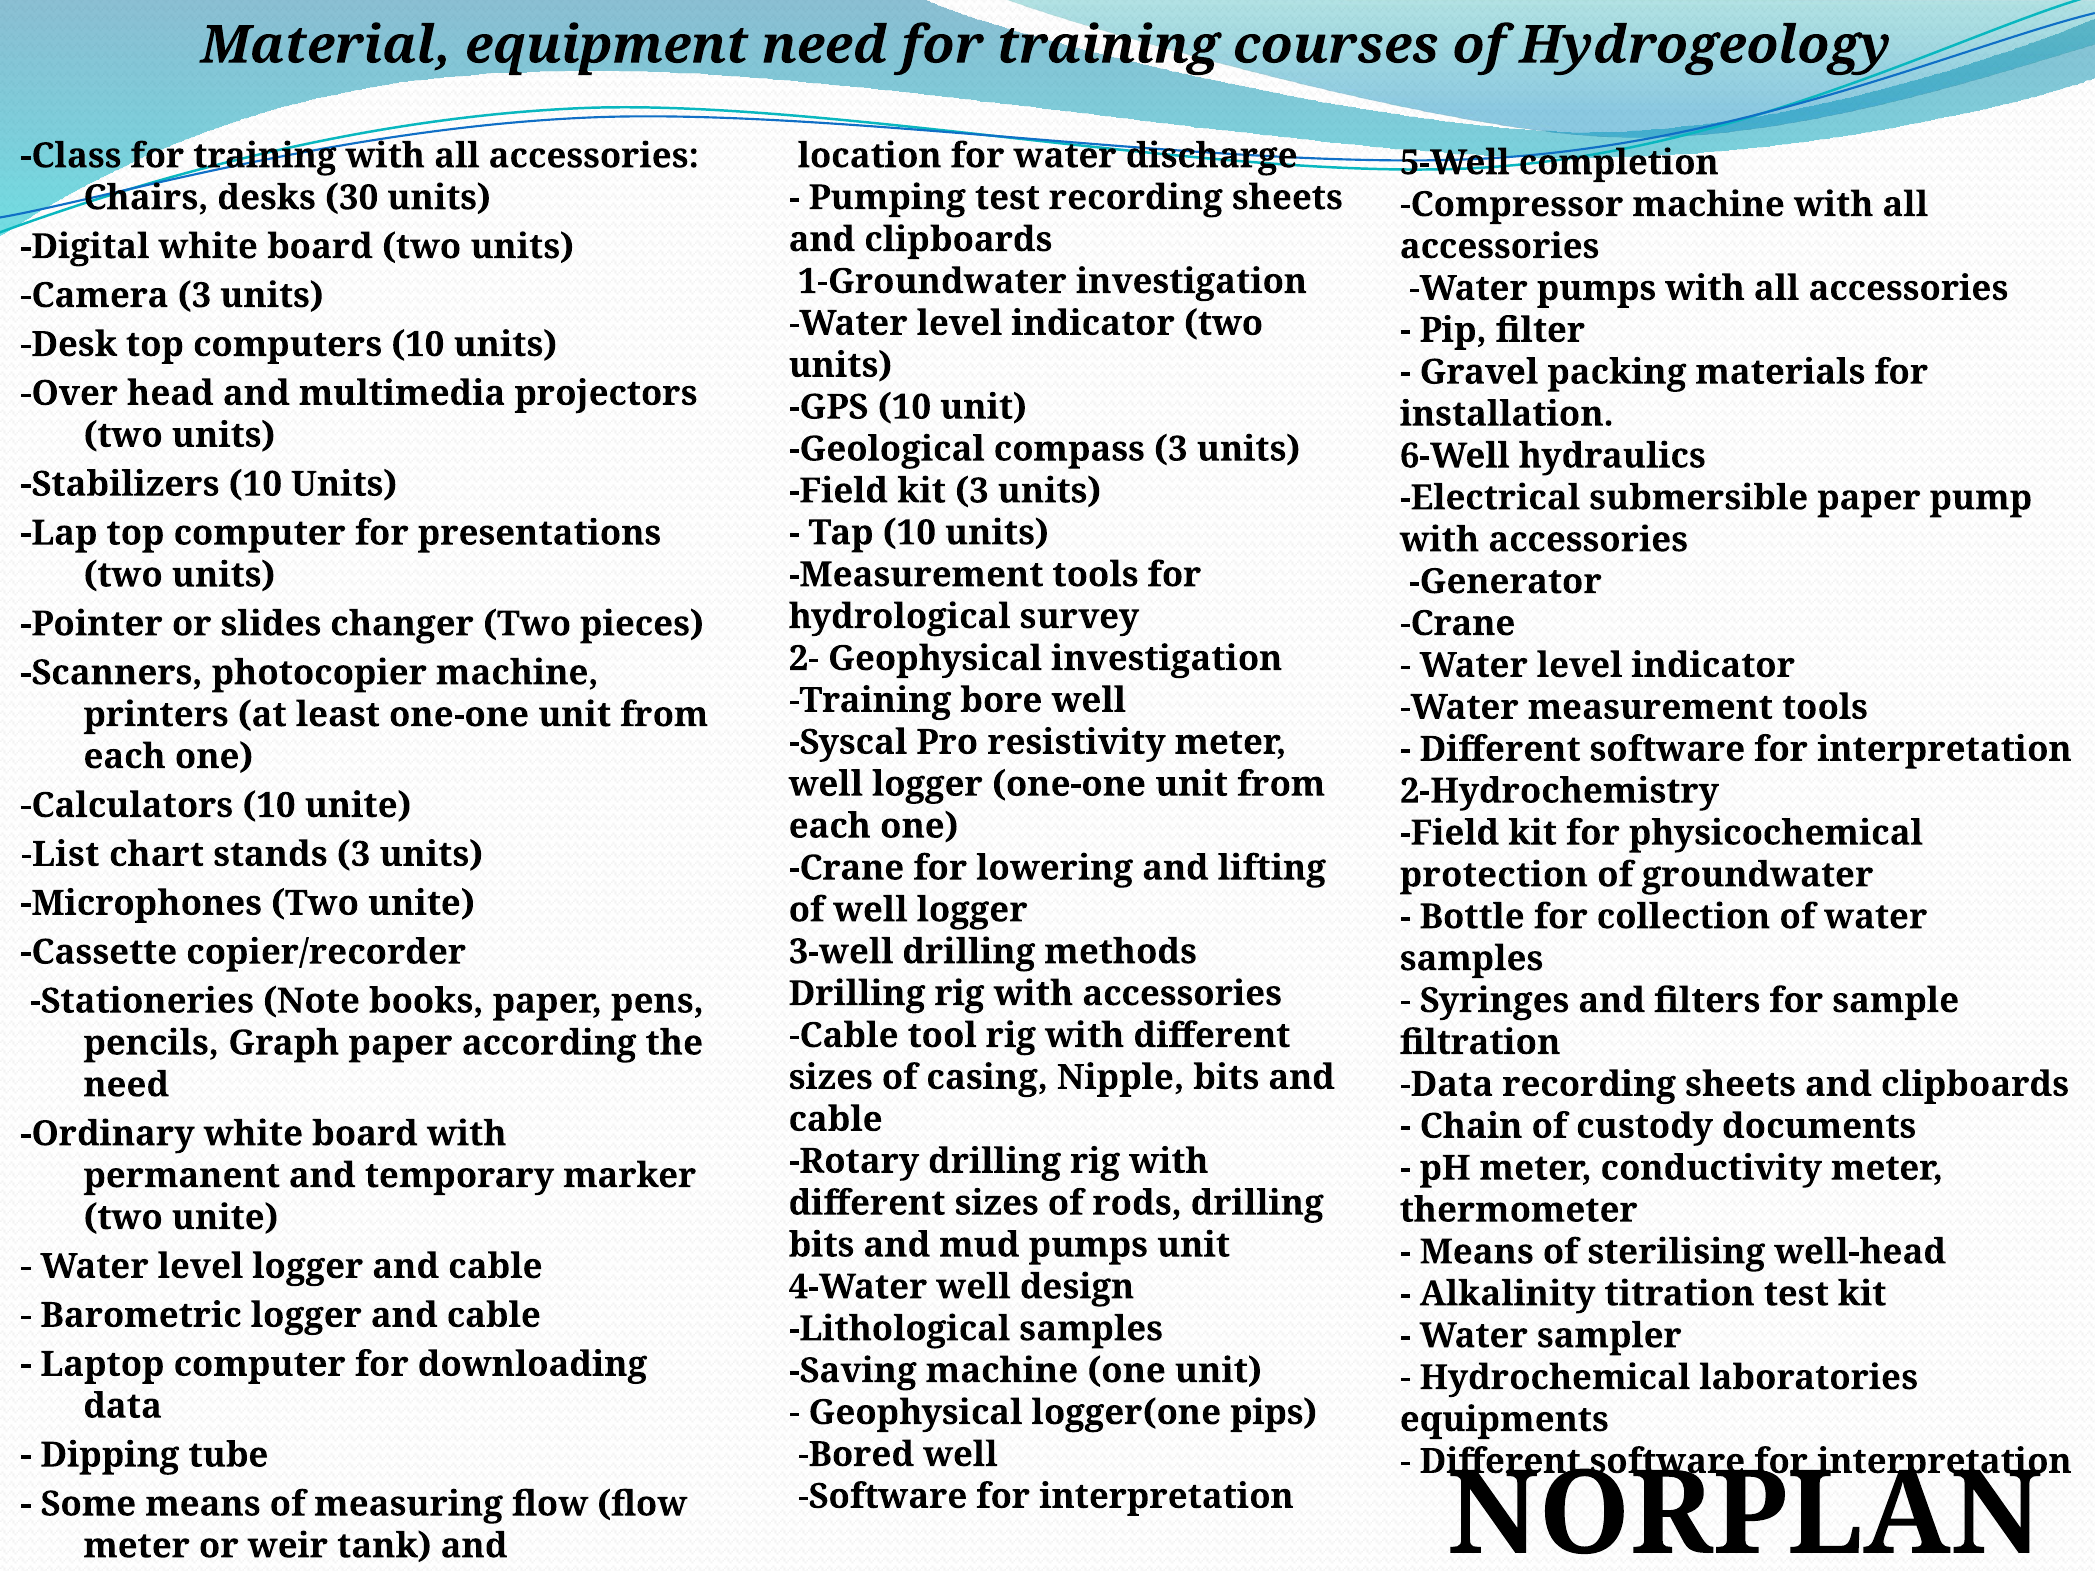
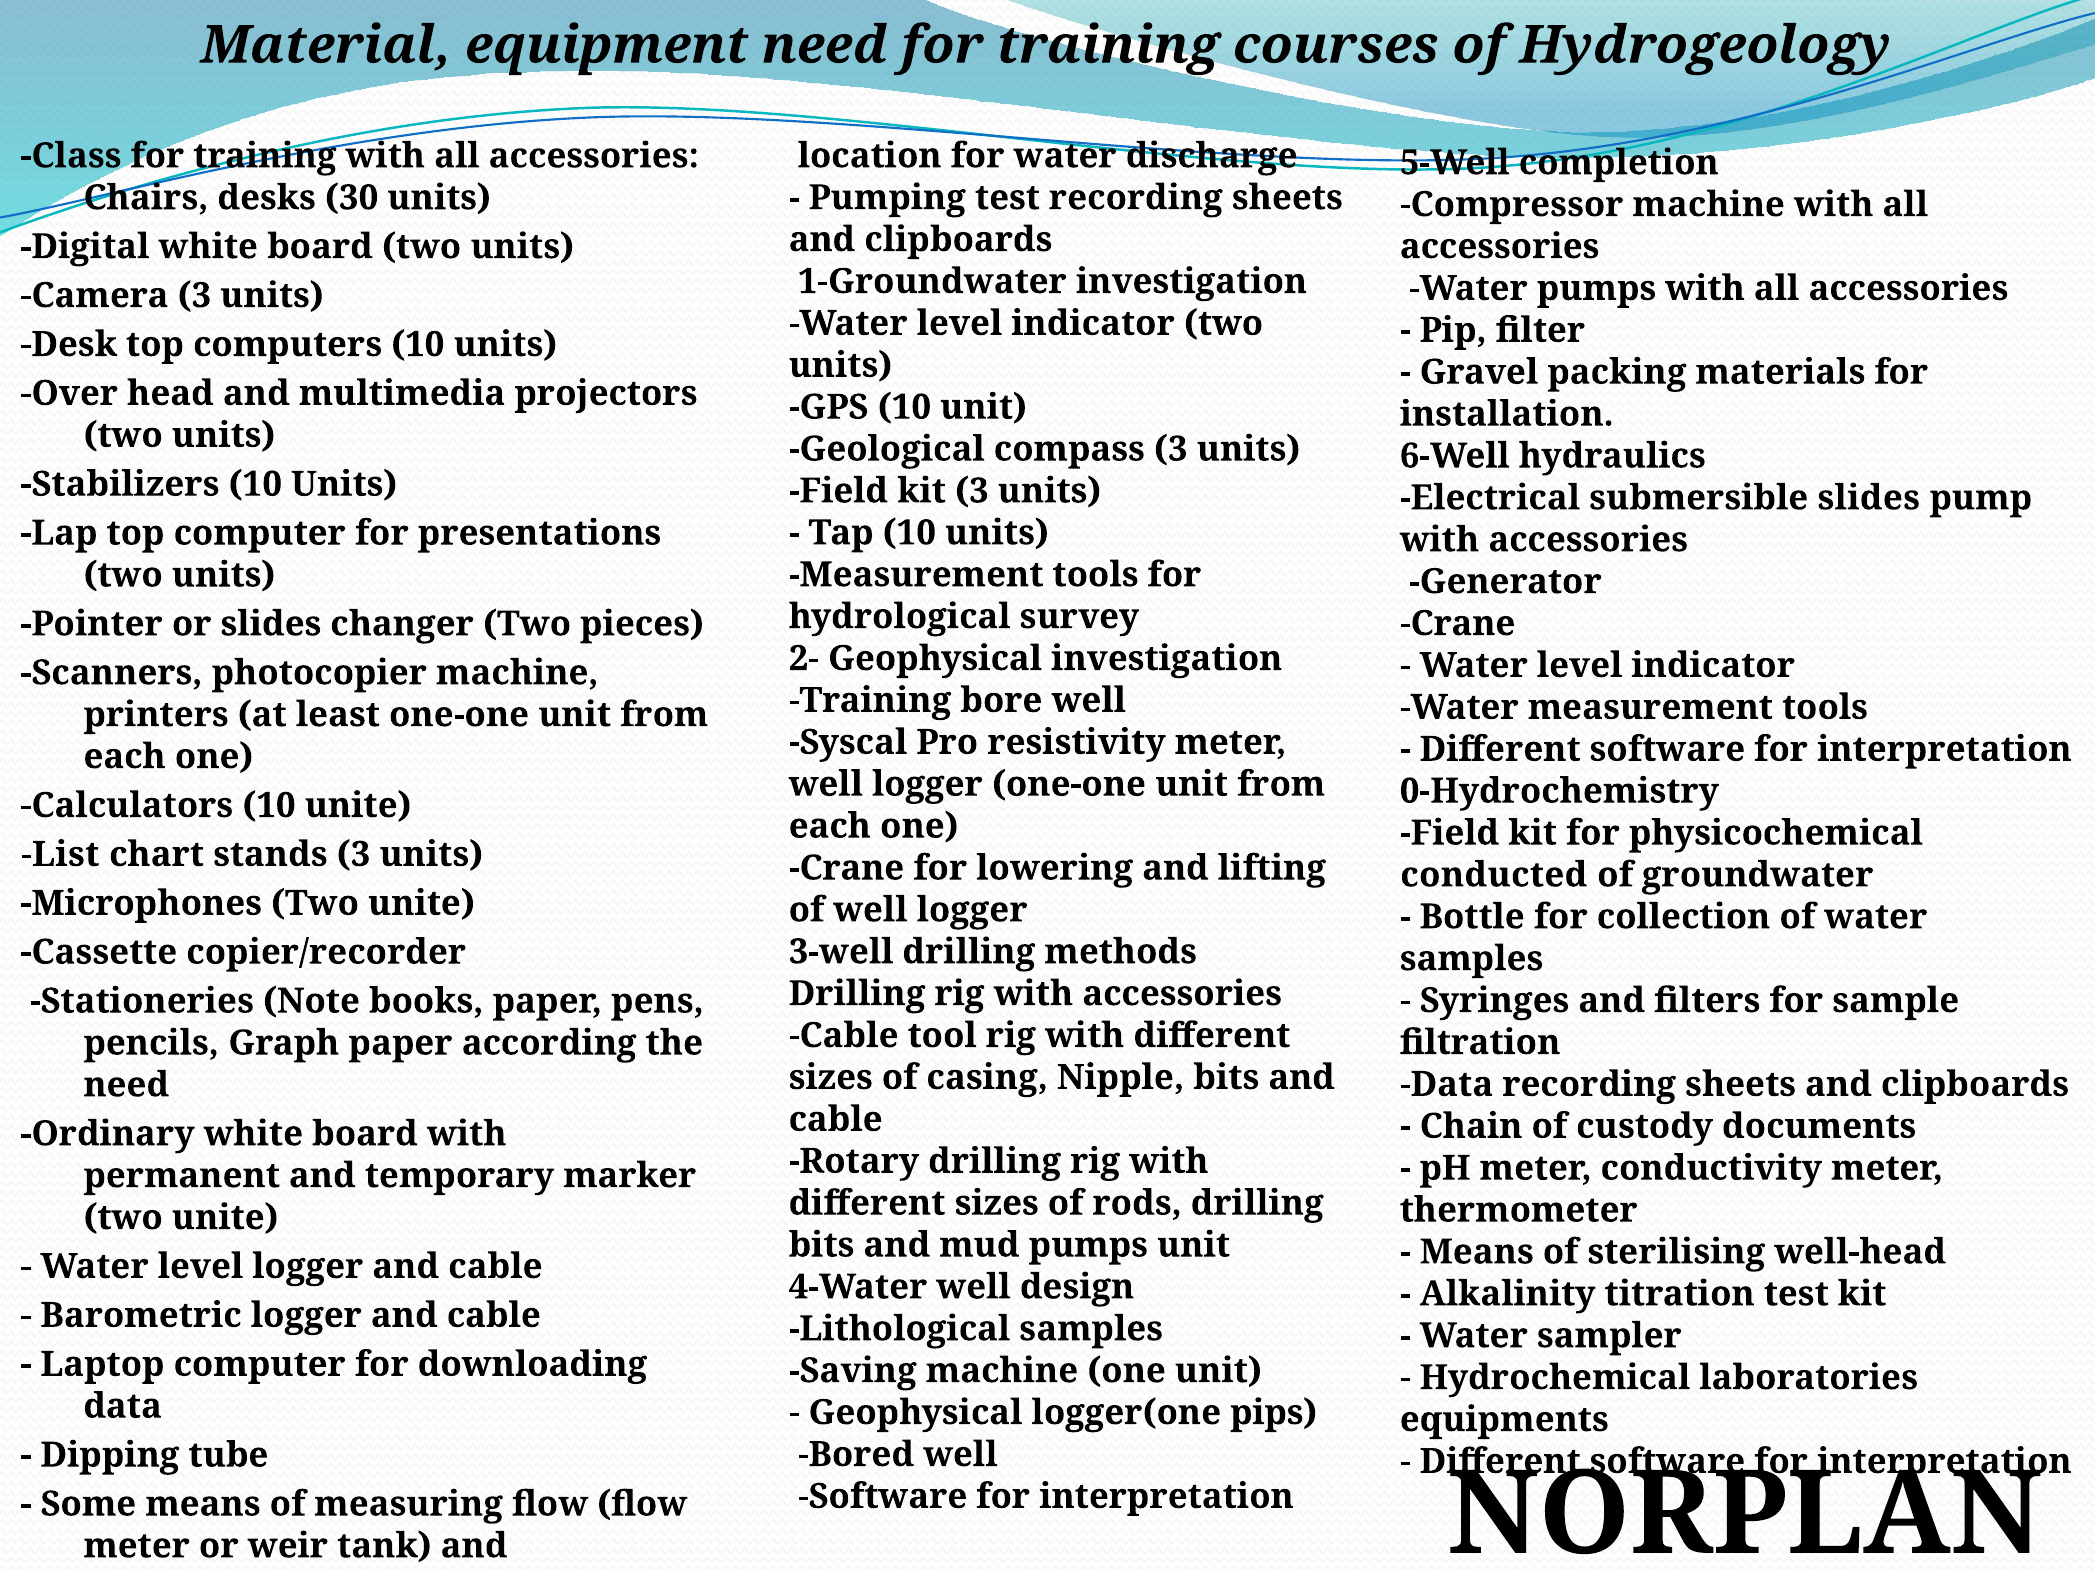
submersible paper: paper -> slides
2-Hydrochemistry: 2-Hydrochemistry -> 0-Hydrochemistry
protection: protection -> conducted
